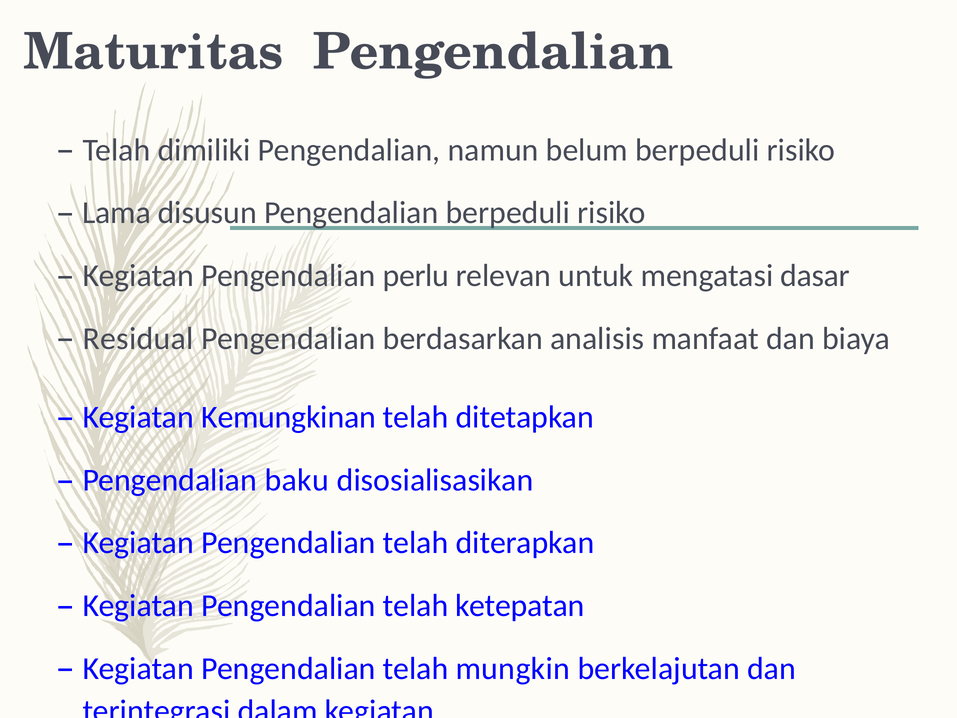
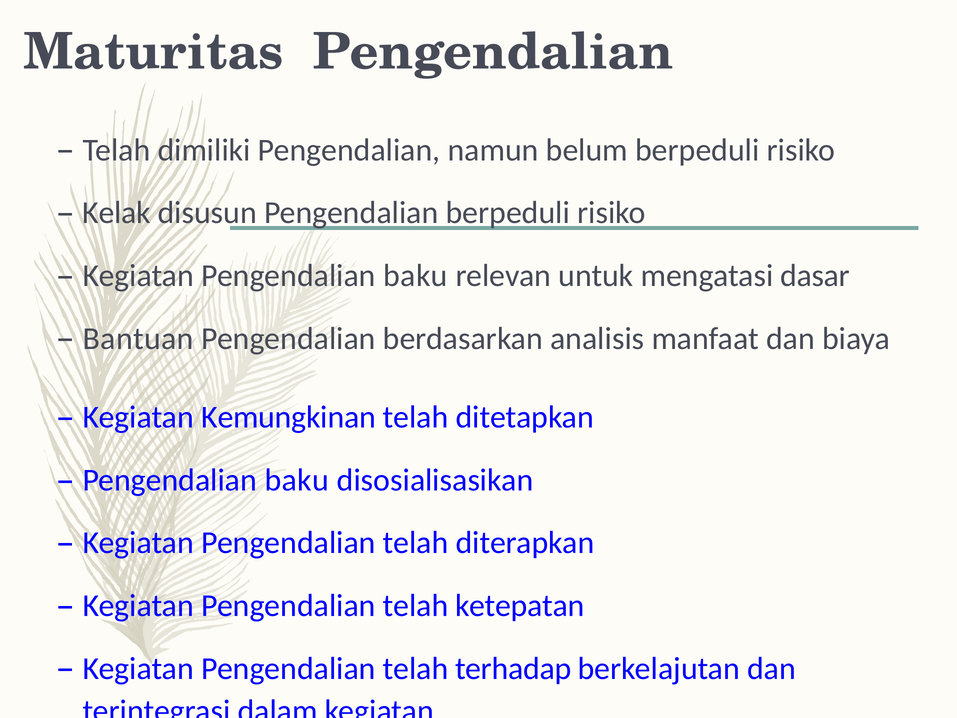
Lama: Lama -> Kelak
Kegiatan Pengendalian perlu: perlu -> baku
Residual: Residual -> Bantuan
mungkin: mungkin -> terhadap
